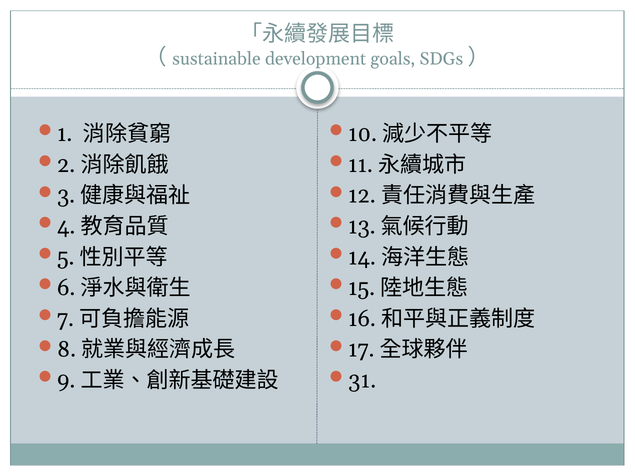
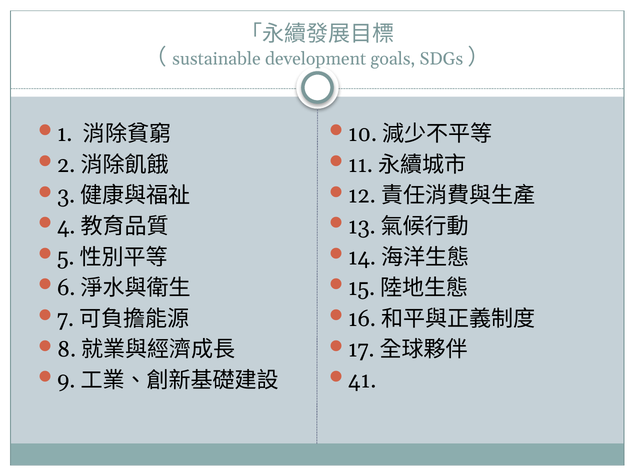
31: 31 -> 41
